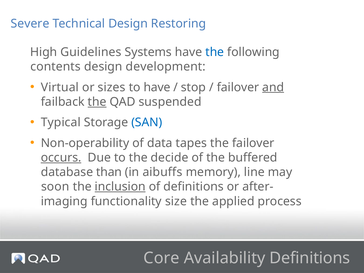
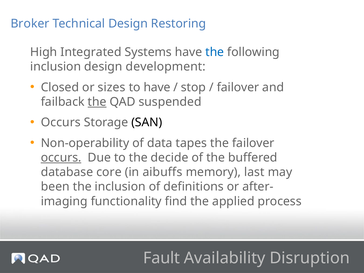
Severe: Severe -> Broker
Guidelines: Guidelines -> Integrated
contents at (56, 67): contents -> inclusion
Virtual: Virtual -> Closed
and underline: present -> none
Typical at (61, 122): Typical -> Occurs
SAN colour: blue -> black
than: than -> core
line: line -> last
soon: soon -> been
inclusion at (120, 187) underline: present -> none
size: size -> find
Core: Core -> Fault
Availability Definitions: Definitions -> Disruption
